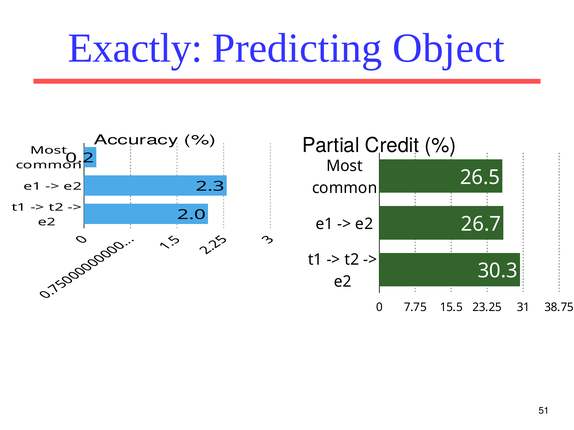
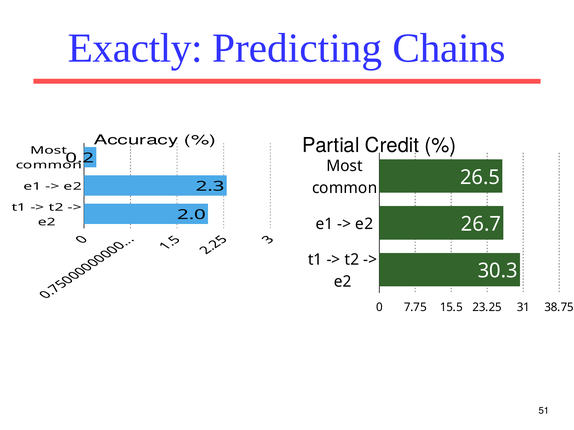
Object: Object -> Chains
